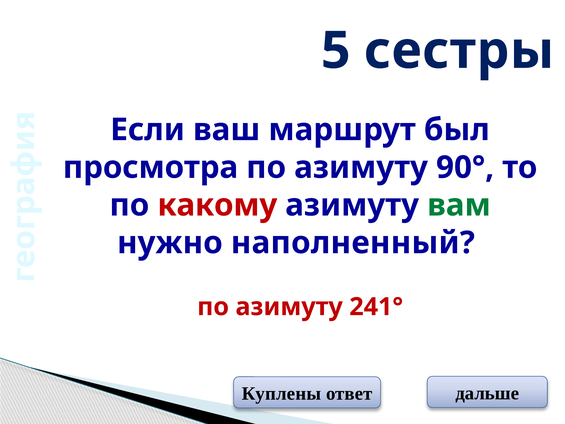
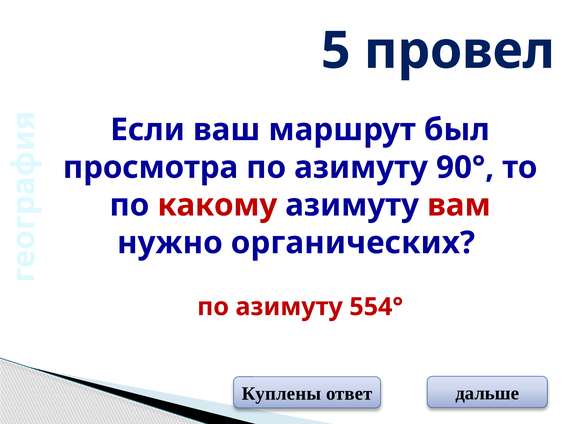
сестры: сестры -> провел
вам colour: green -> red
наполненный: наполненный -> органических
241°: 241° -> 554°
